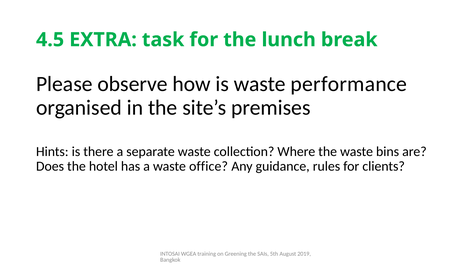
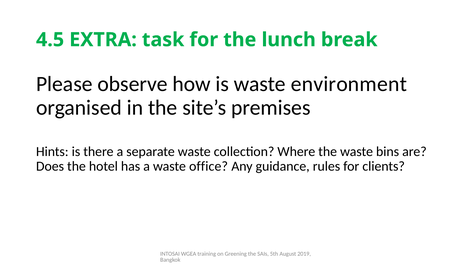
performance: performance -> environment
